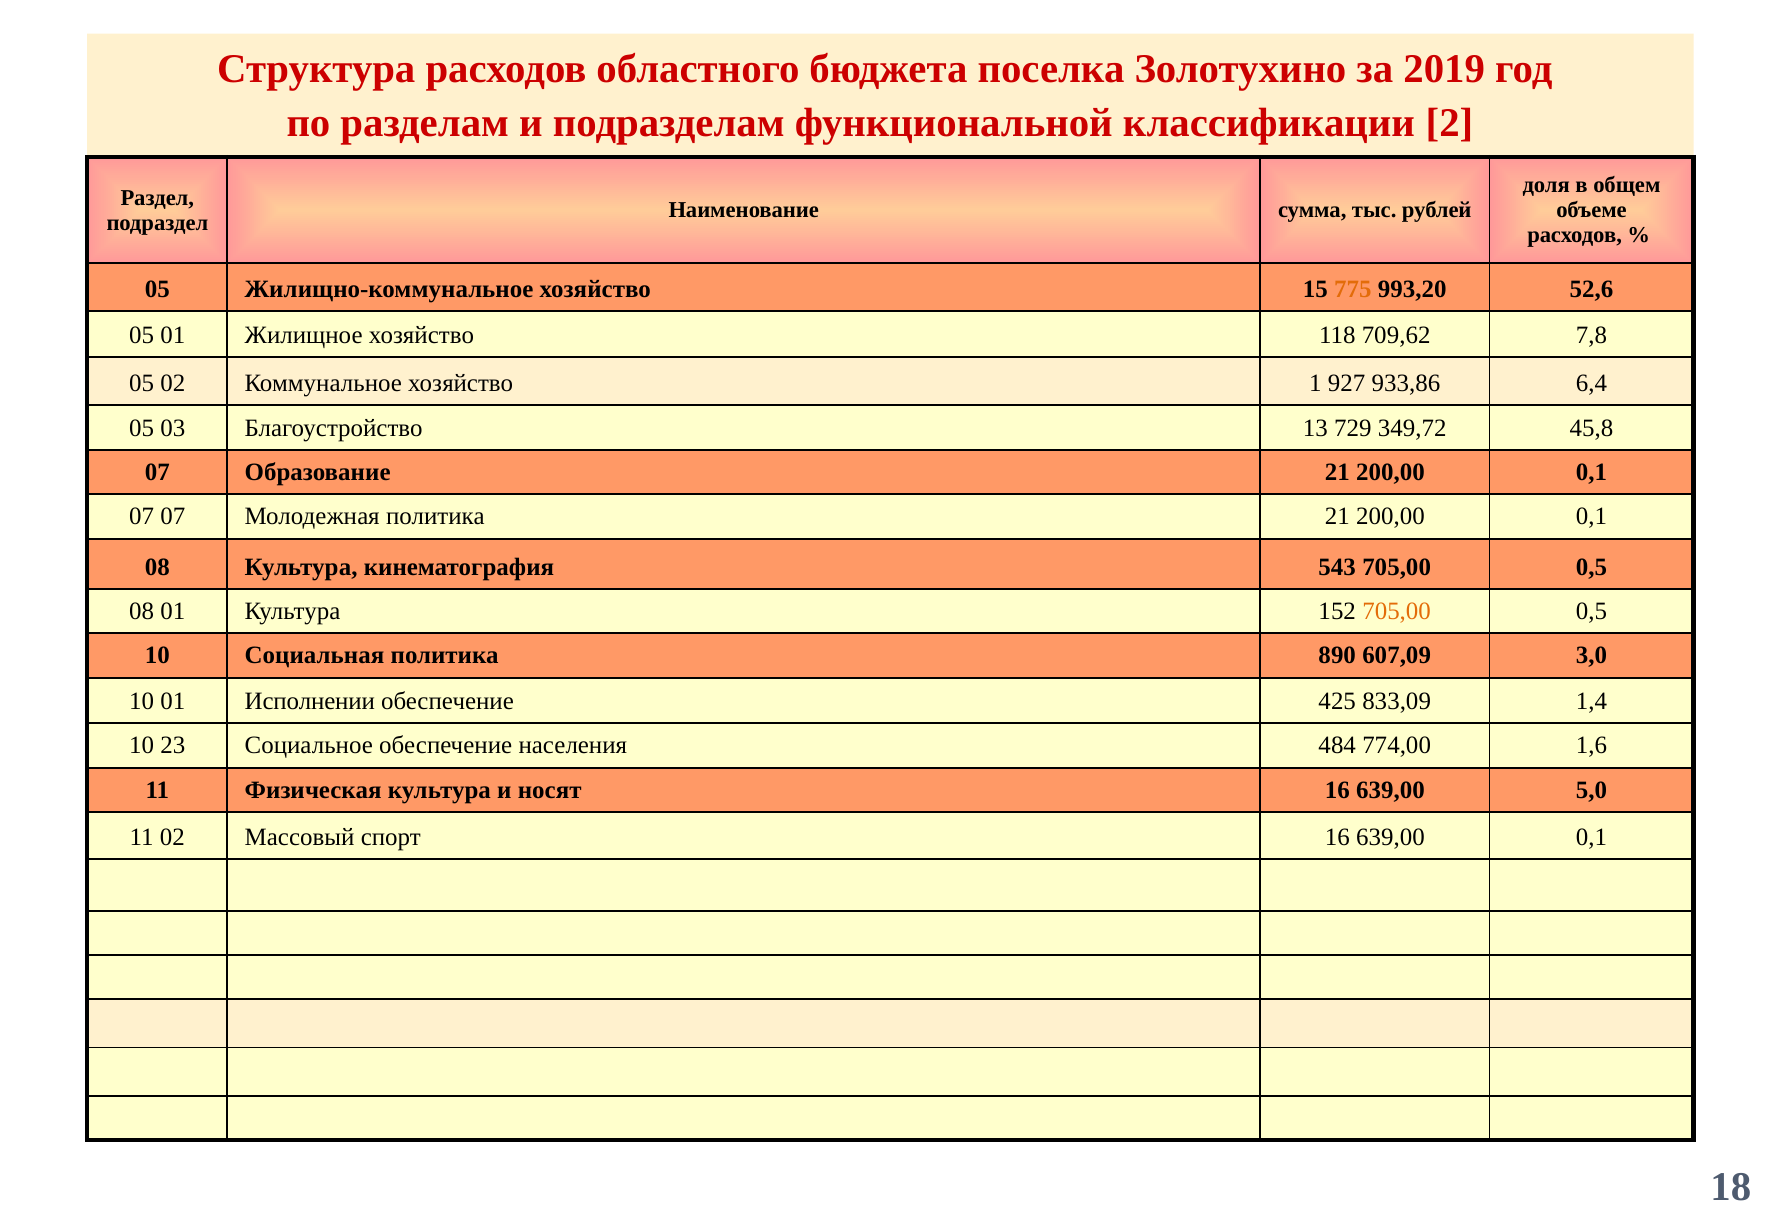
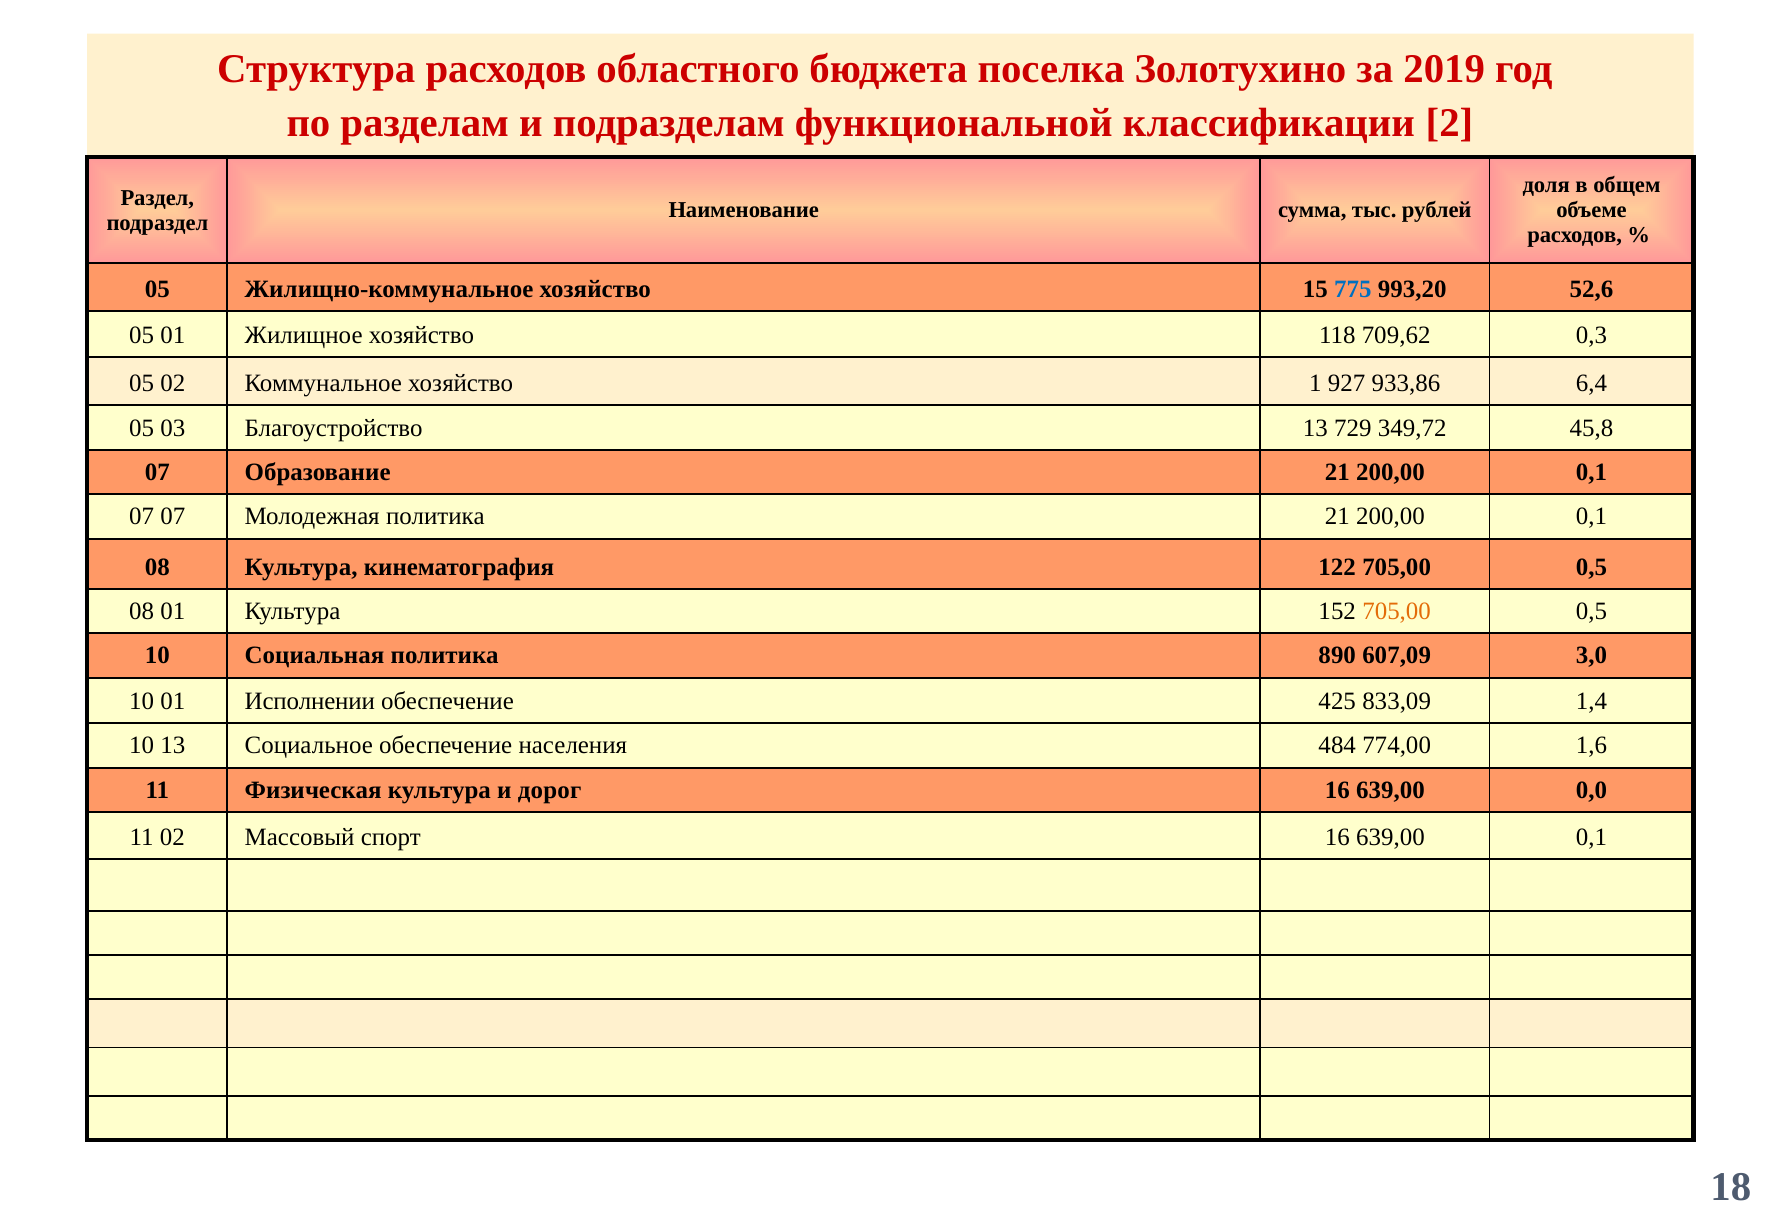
775 colour: orange -> blue
7,8: 7,8 -> 0,3
543: 543 -> 122
10 23: 23 -> 13
носят: носят -> дорог
5,0: 5,0 -> 0,0
